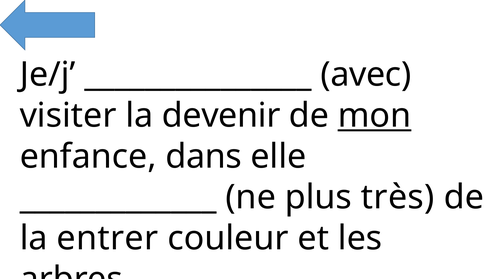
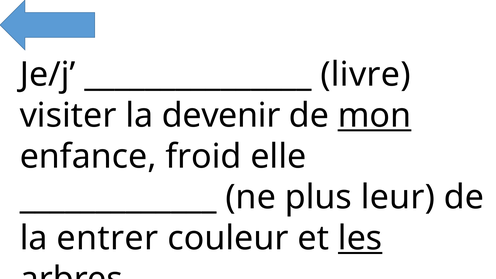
avec: avec -> livre
dans: dans -> froid
très: très -> leur
les underline: none -> present
